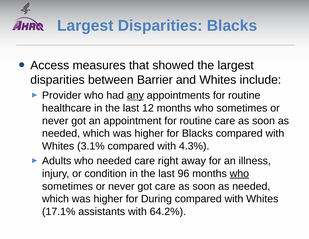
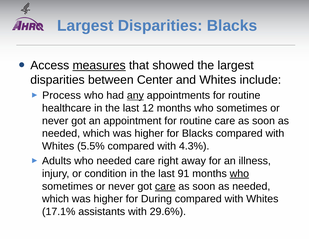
measures underline: none -> present
Barrier: Barrier -> Center
Provider: Provider -> Process
3.1%: 3.1% -> 5.5%
96: 96 -> 91
care at (165, 186) underline: none -> present
64.2%: 64.2% -> 29.6%
